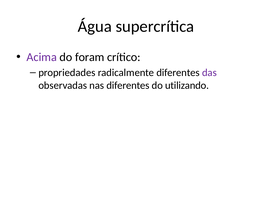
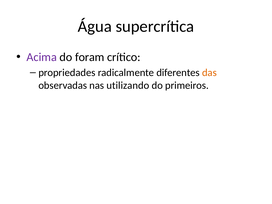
das colour: purple -> orange
nas diferentes: diferentes -> utilizando
utilizando: utilizando -> primeiros
